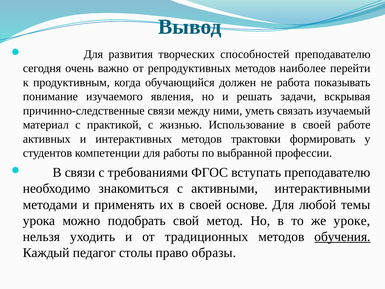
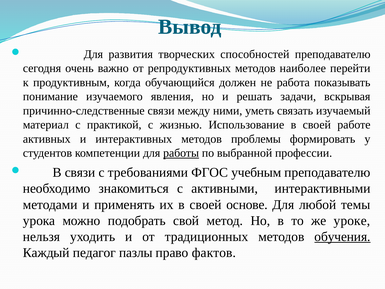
трактовки: трактовки -> проблемы
работы underline: none -> present
вступать: вступать -> учебным
столы: столы -> пазлы
образы: образы -> фактов
